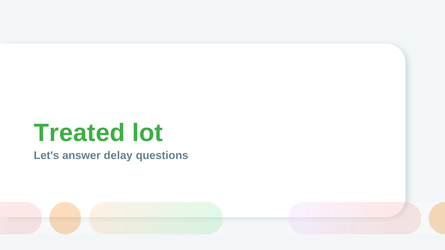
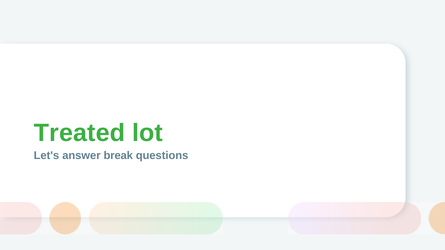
delay: delay -> break
